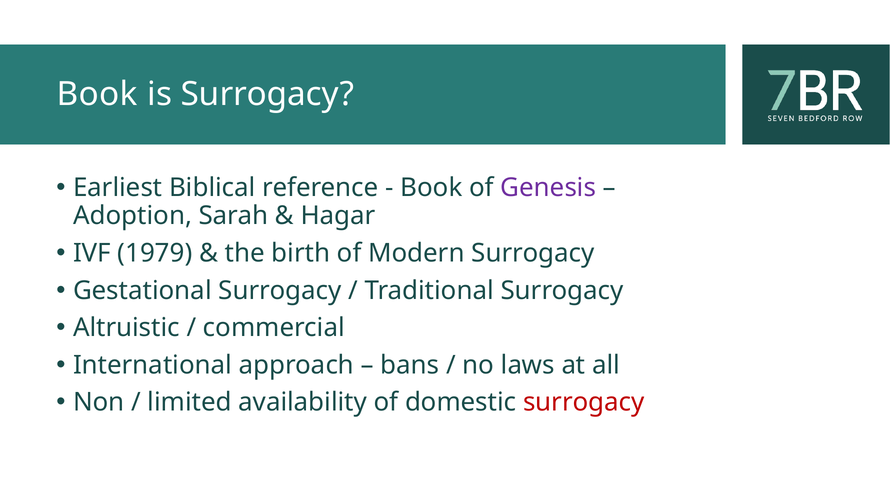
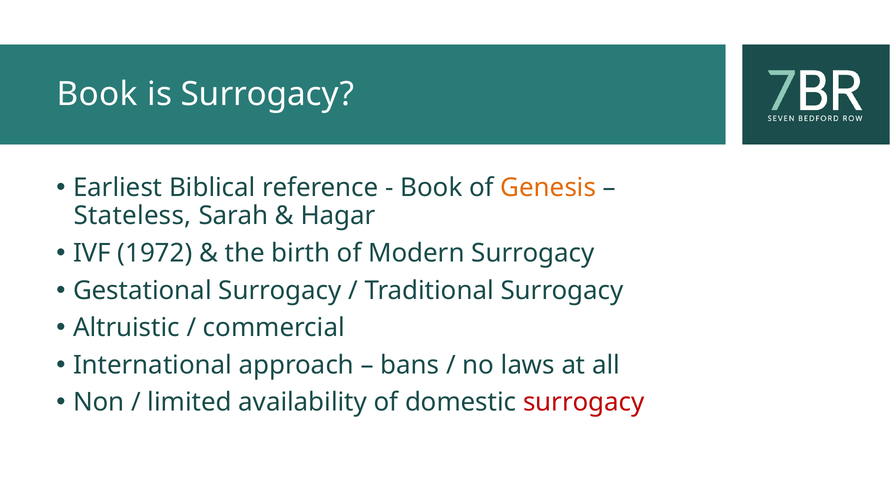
Genesis colour: purple -> orange
Adoption: Adoption -> Stateless
1979: 1979 -> 1972
